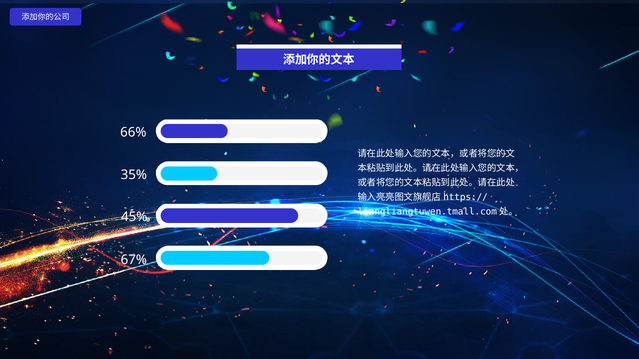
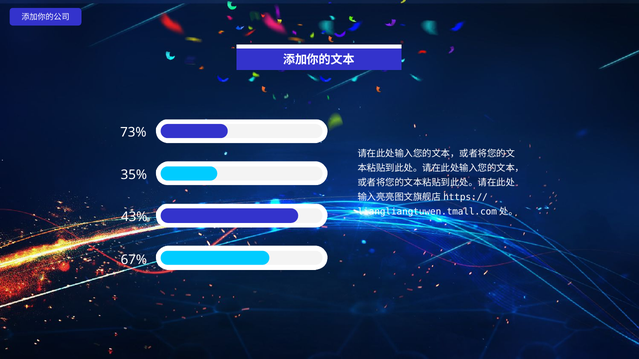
66%: 66% -> 73%
45%: 45% -> 43%
